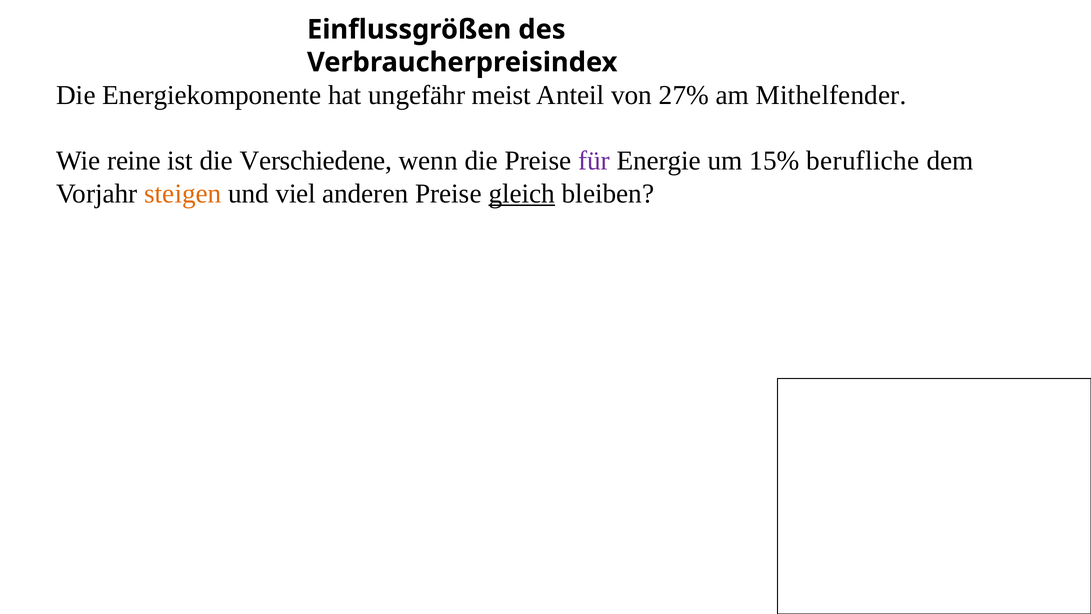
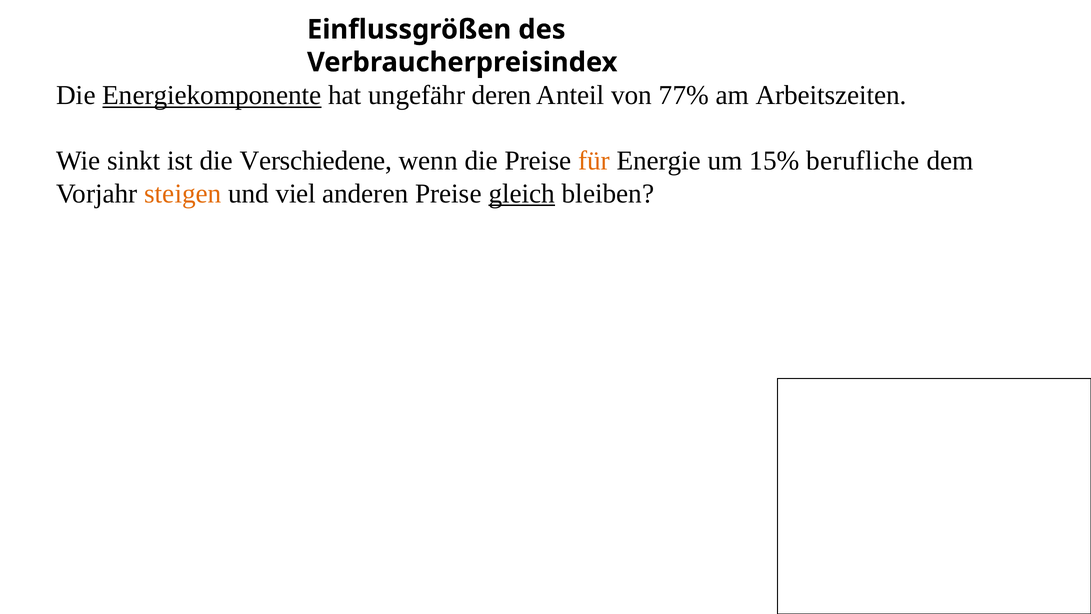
Energiekomponente underline: none -> present
meist: meist -> deren
27%: 27% -> 77%
Mithelfender: Mithelfender -> Arbeitszeiten
reine: reine -> sinkt
für colour: purple -> orange
